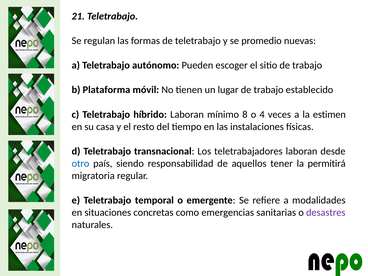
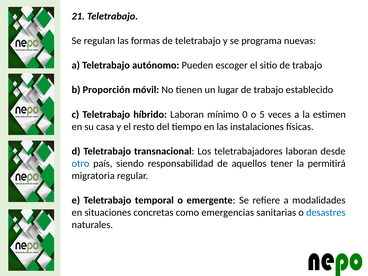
promedio: promedio -> programa
Plataforma: Plataforma -> Proporción
8: 8 -> 0
4: 4 -> 5
desastres colour: purple -> blue
